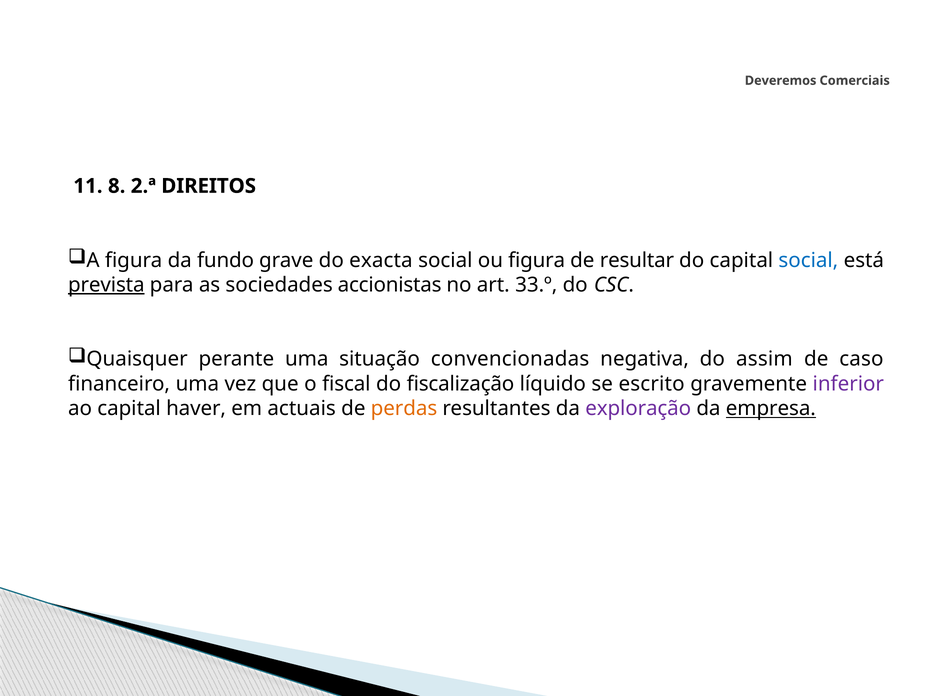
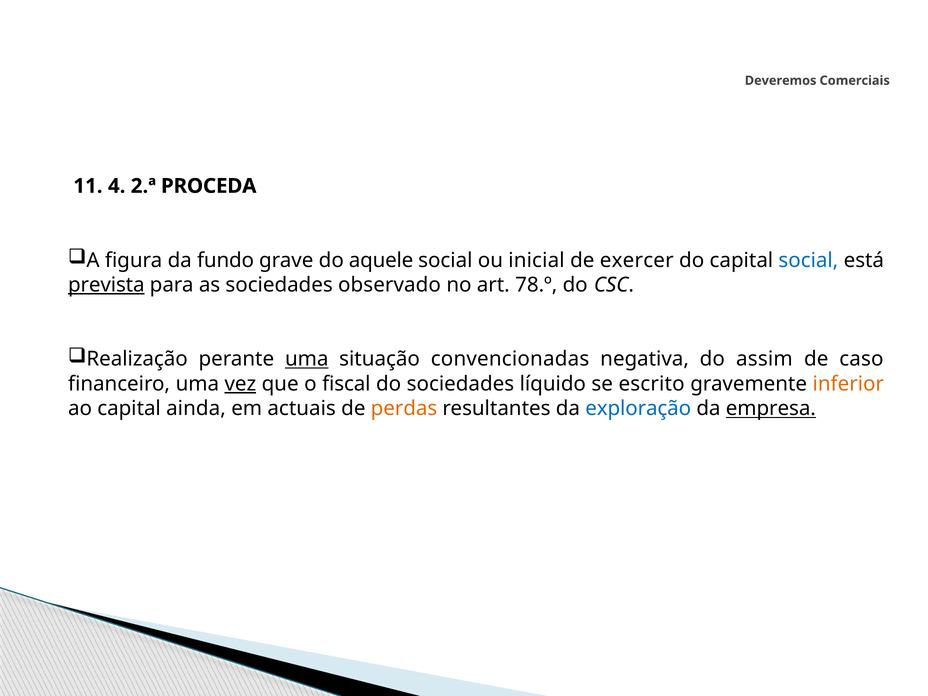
8: 8 -> 4
DIREITOS: DIREITOS -> PROCEDA
exacta: exacta -> aquele
ou figura: figura -> inicial
resultar: resultar -> exercer
accionistas: accionistas -> observado
33.º: 33.º -> 78.º
Quaisquer: Quaisquer -> Realização
uma at (307, 359) underline: none -> present
vez underline: none -> present
do fiscalização: fiscalização -> sociedades
inferior colour: purple -> orange
haver: haver -> ainda
exploração colour: purple -> blue
